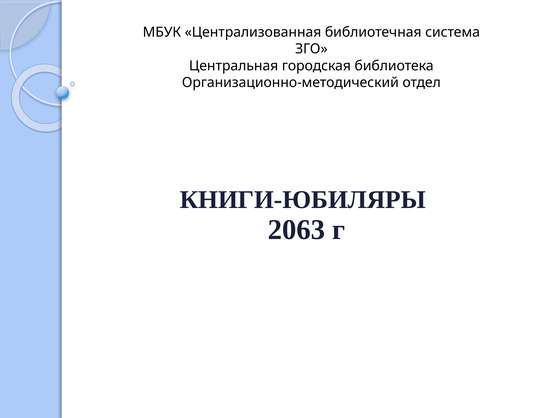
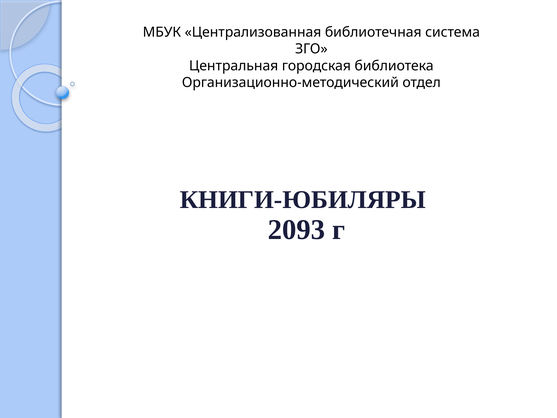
2063: 2063 -> 2093
